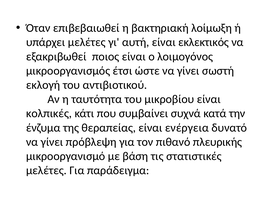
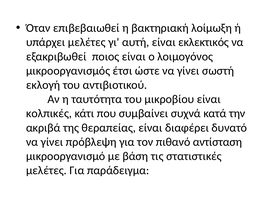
ένζυμα: ένζυμα -> ακριβά
ενέργεια: ενέργεια -> διαφέρει
πλευρικής: πλευρικής -> αντίσταση
